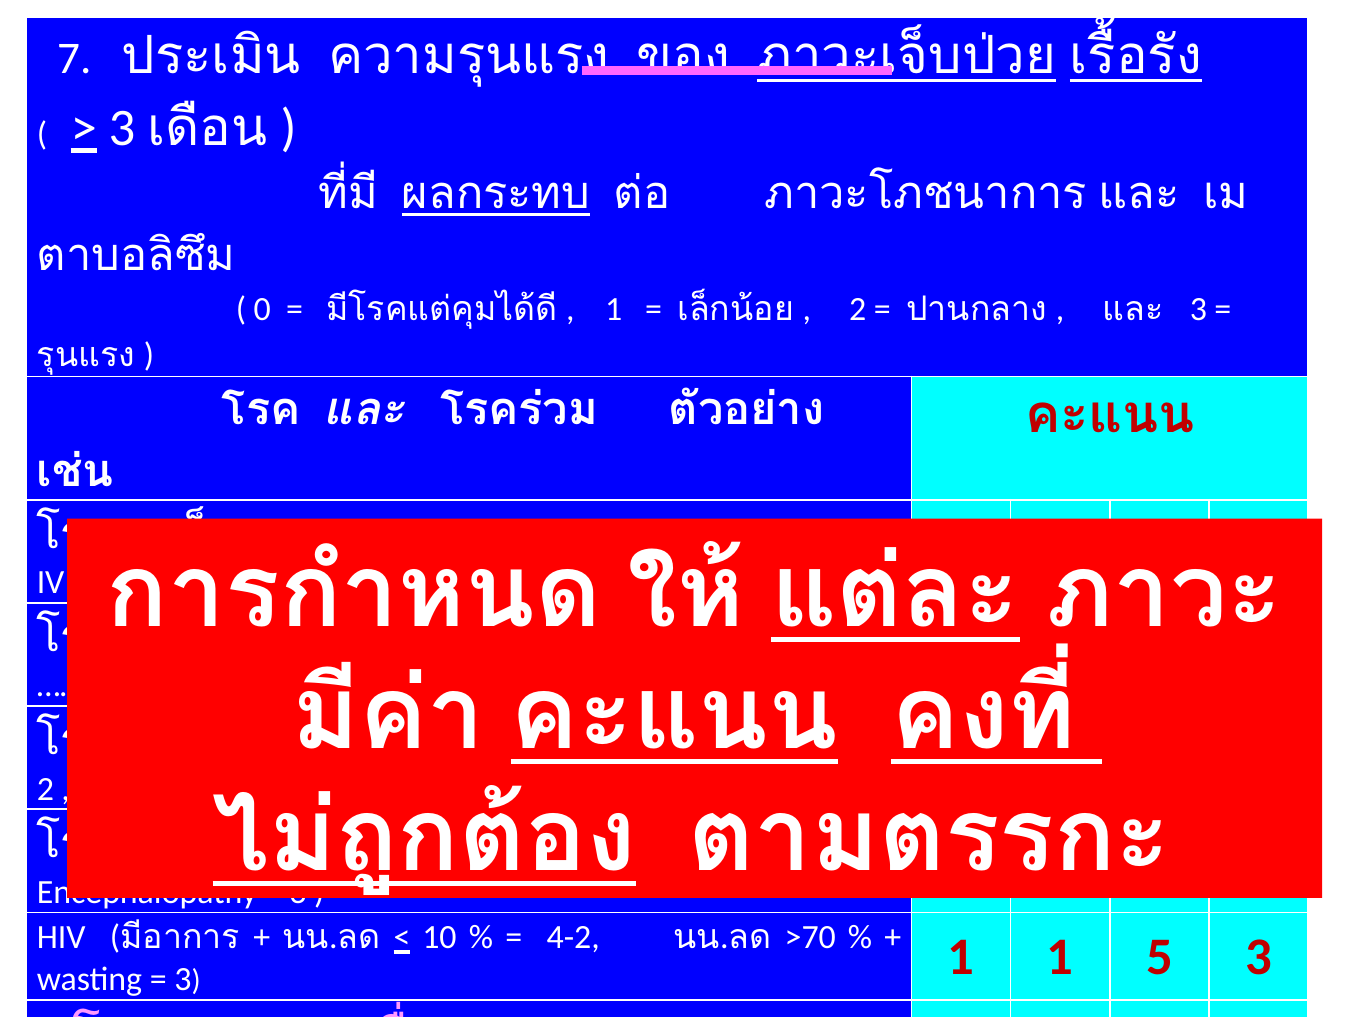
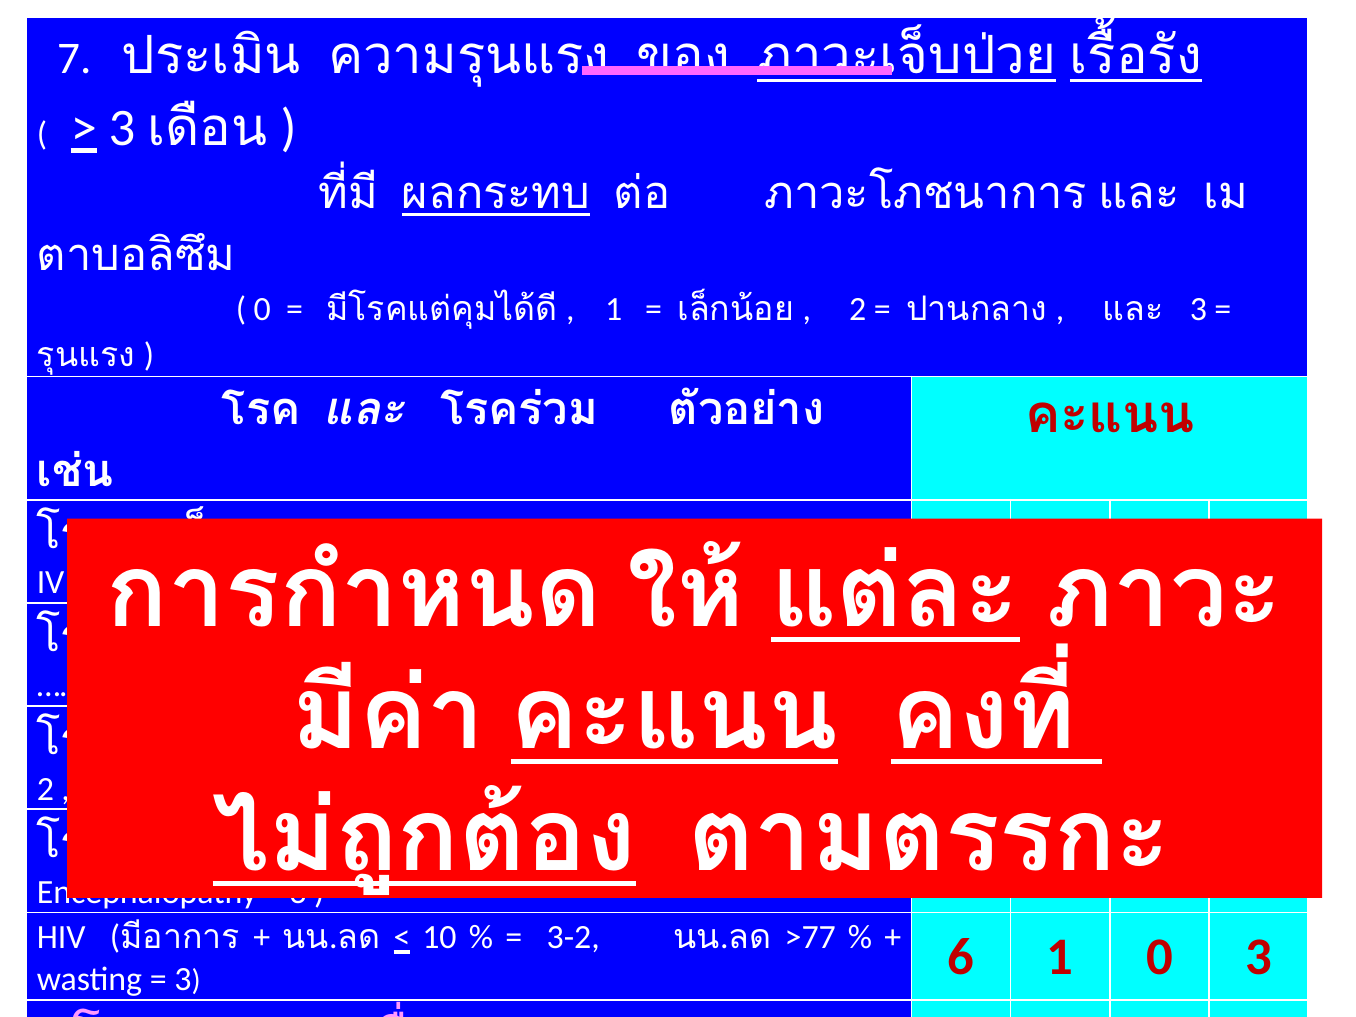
4-2: 4-2 -> 3-2
>70: >70 -> >77
3 1: 1 -> 6
1 5: 5 -> 0
